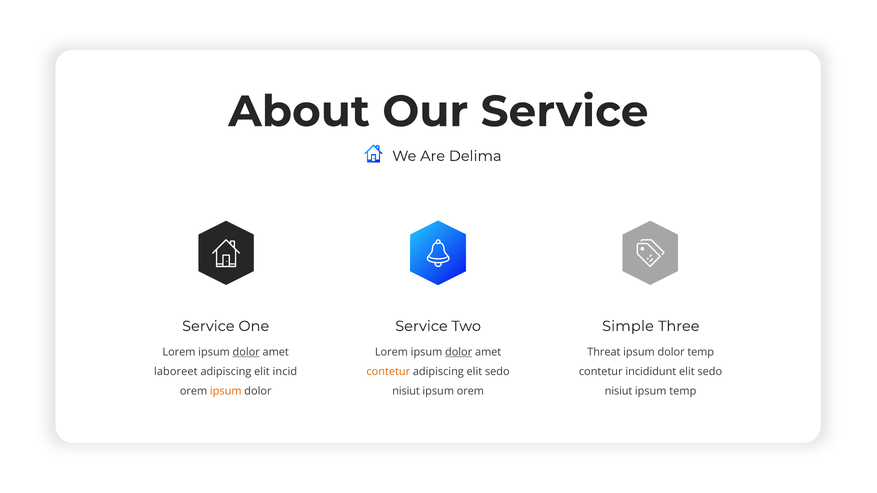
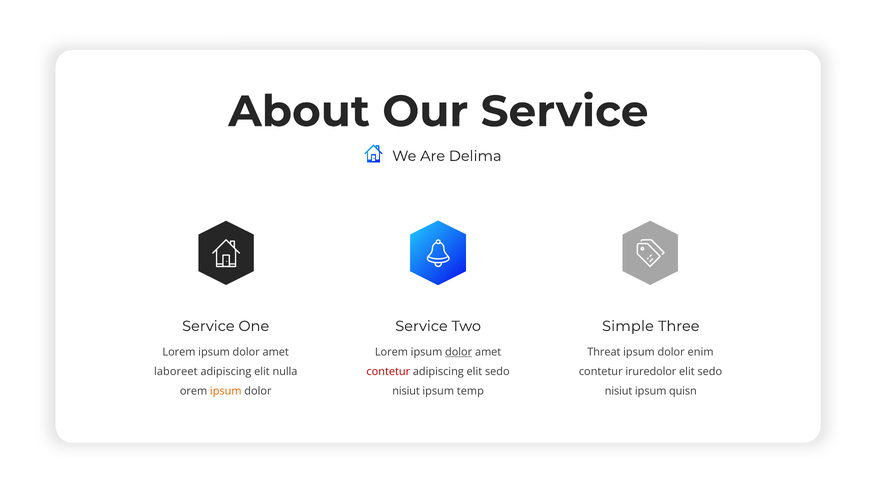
dolor at (246, 352) underline: present -> none
dolor temp: temp -> enim
incid: incid -> nulla
contetur at (388, 372) colour: orange -> red
incididunt: incididunt -> iruredolor
ipsum orem: orem -> temp
ipsum temp: temp -> quisn
